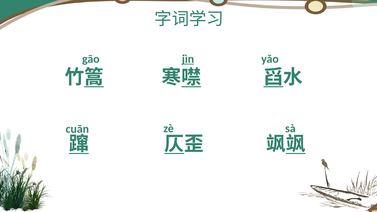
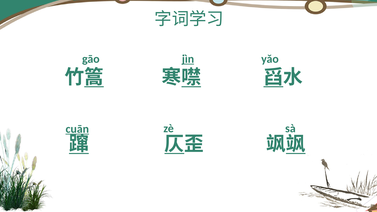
cuān underline: none -> present
